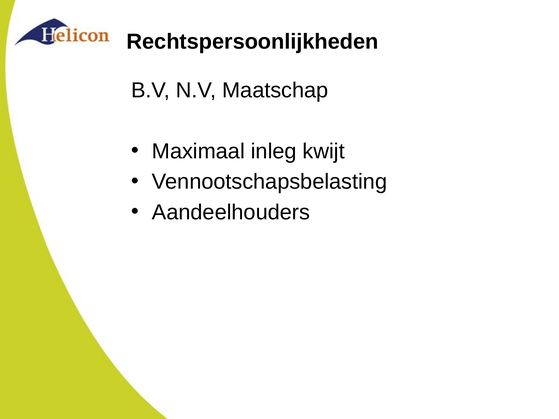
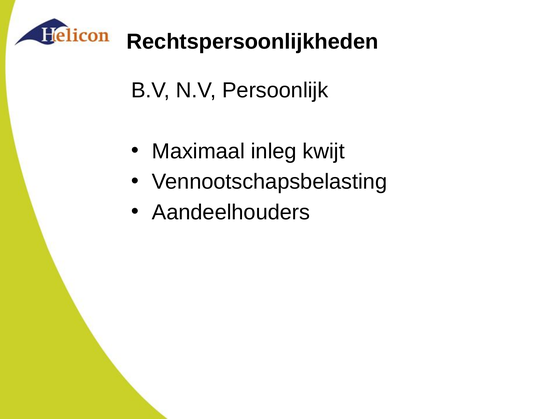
Maatschap: Maatschap -> Persoonlijk
